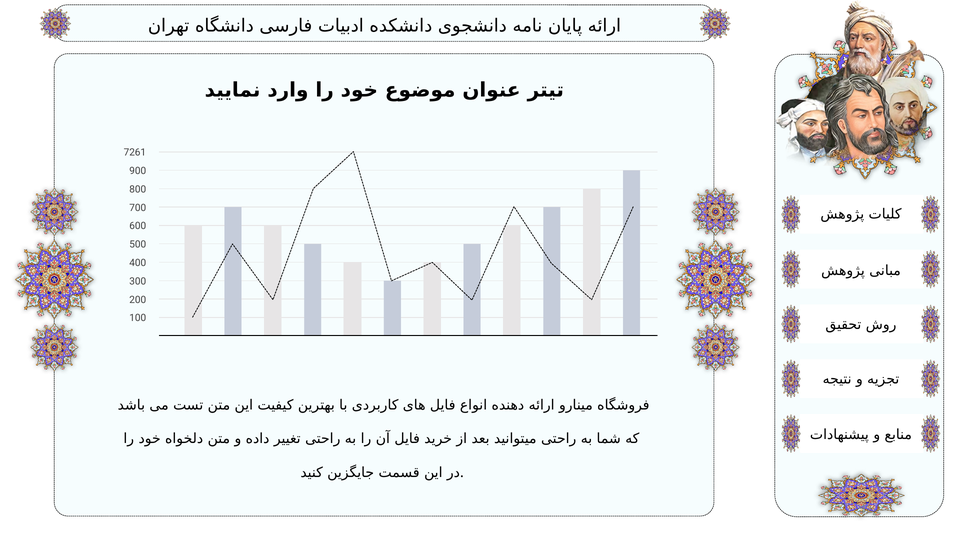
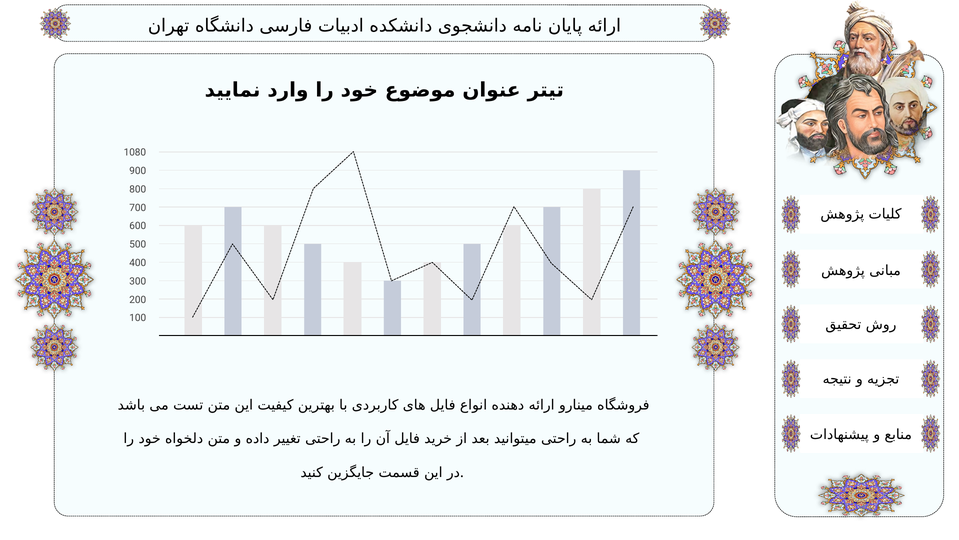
7261: 7261 -> 1080
